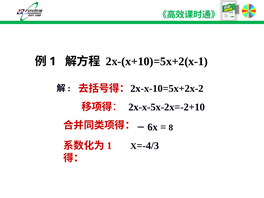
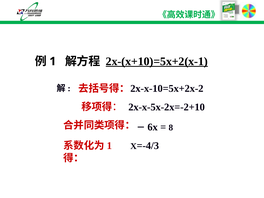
2x-(x+10)=5x+2(x-1 underline: none -> present
